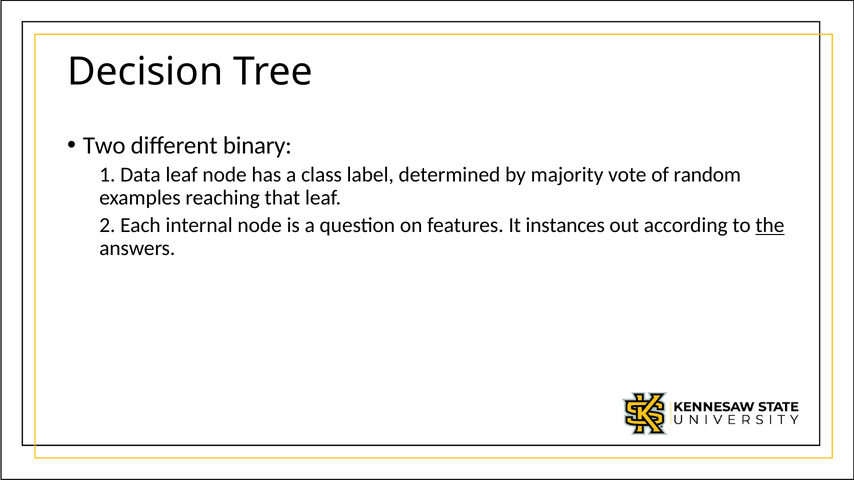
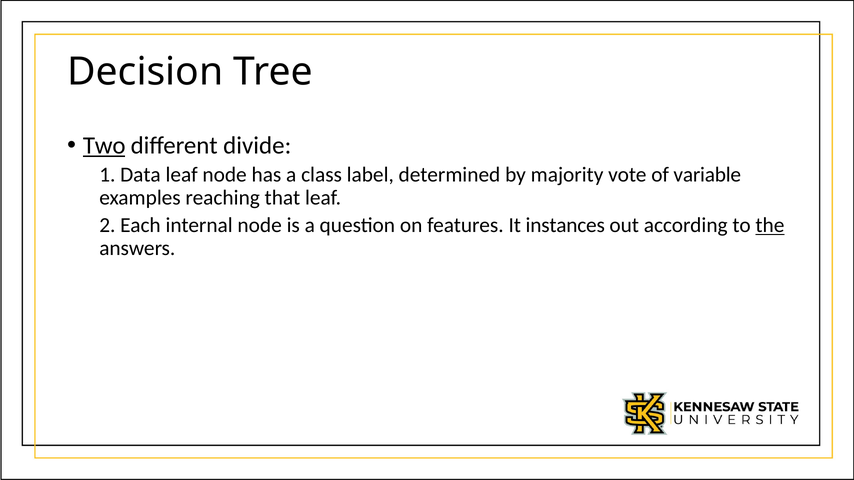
Two underline: none -> present
binary: binary -> divide
random: random -> variable
